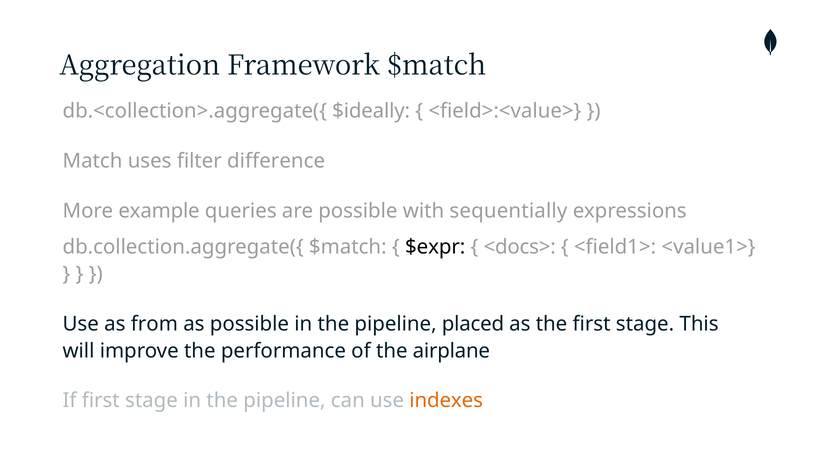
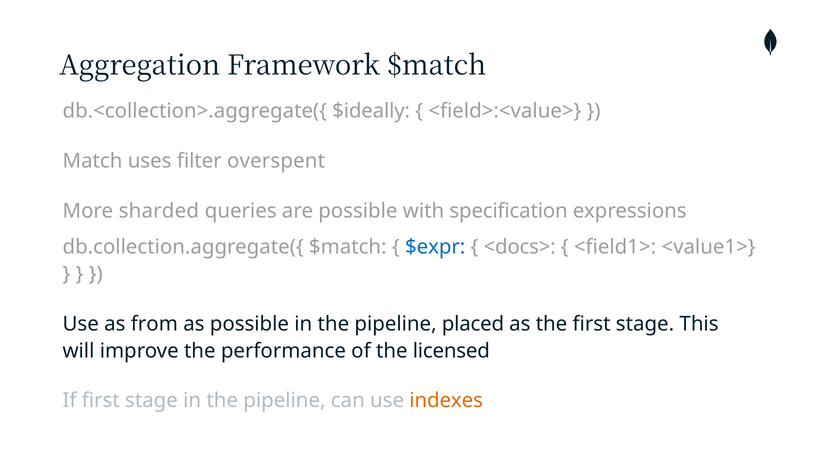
difference: difference -> overspent
example: example -> sharded
sequentially: sequentially -> specification
$expr colour: black -> blue
airplane: airplane -> licensed
